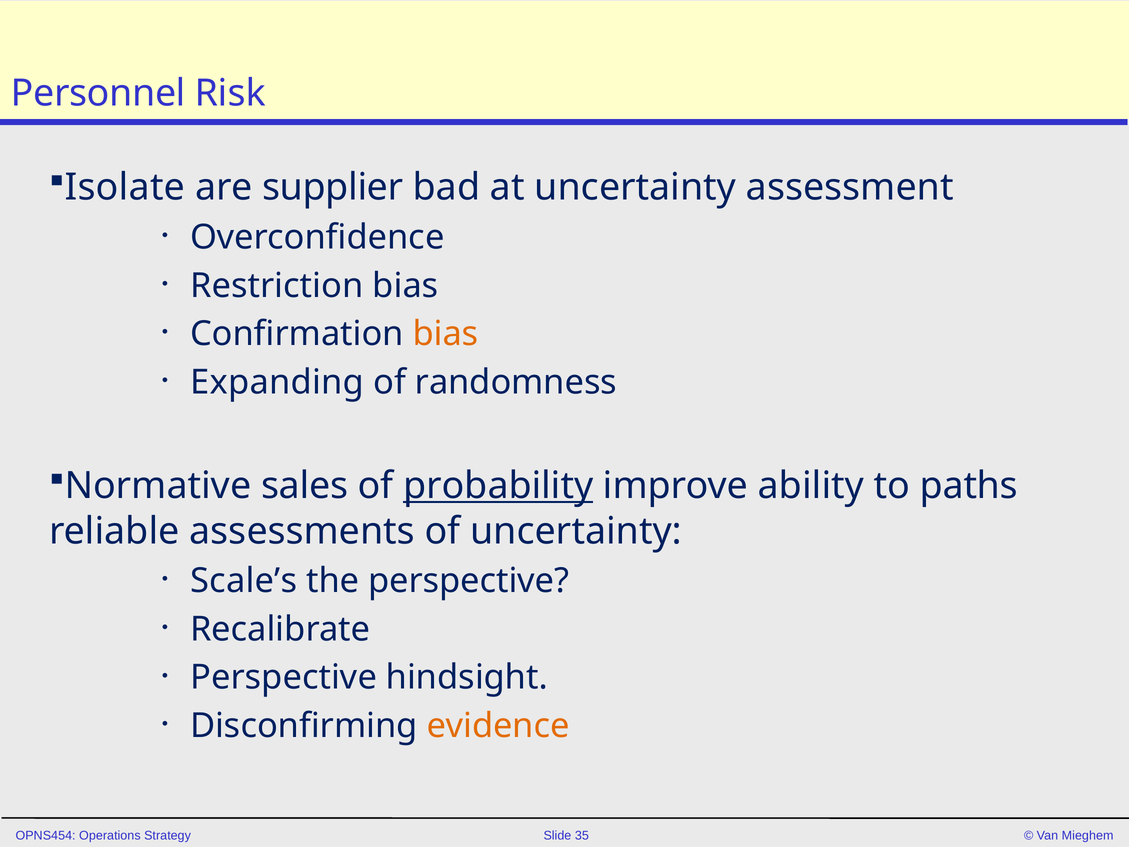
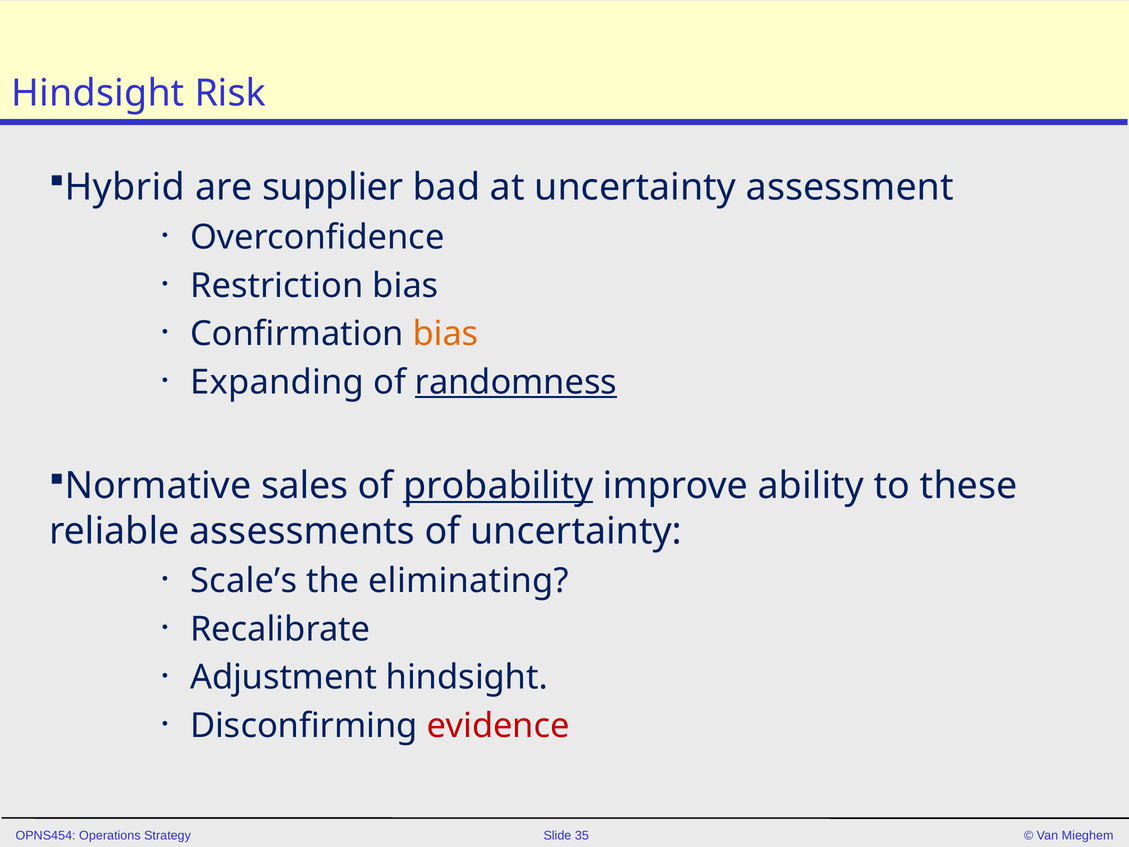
Personnel at (98, 93): Personnel -> Hindsight
Isolate: Isolate -> Hybrid
randomness underline: none -> present
paths: paths -> these
the perspective: perspective -> eliminating
Perspective at (284, 677): Perspective -> Adjustment
evidence colour: orange -> red
